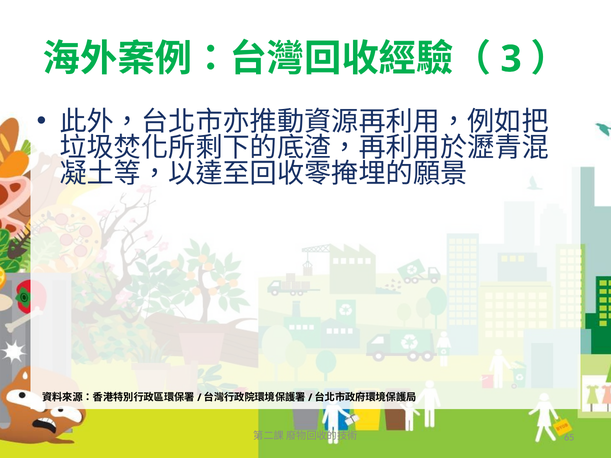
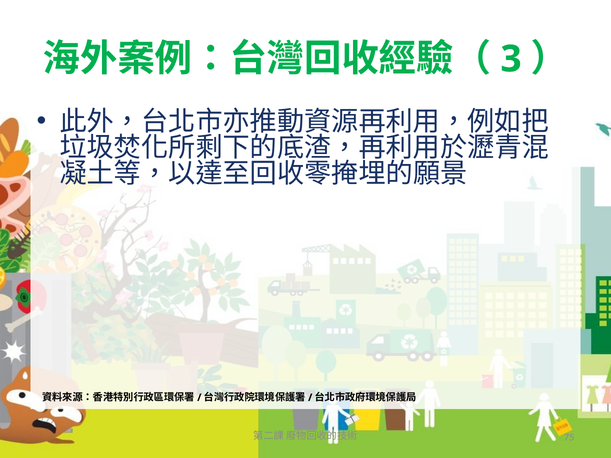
65: 65 -> 75
